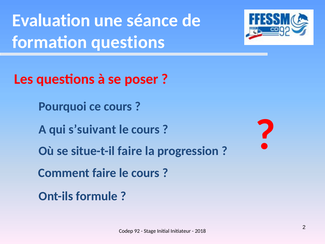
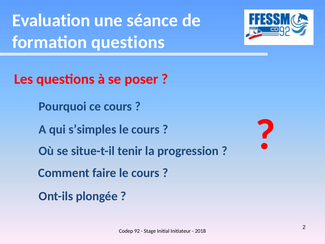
s’suivant: s’suivant -> s’simples
situe-t-il faire: faire -> tenir
formule: formule -> plongée
